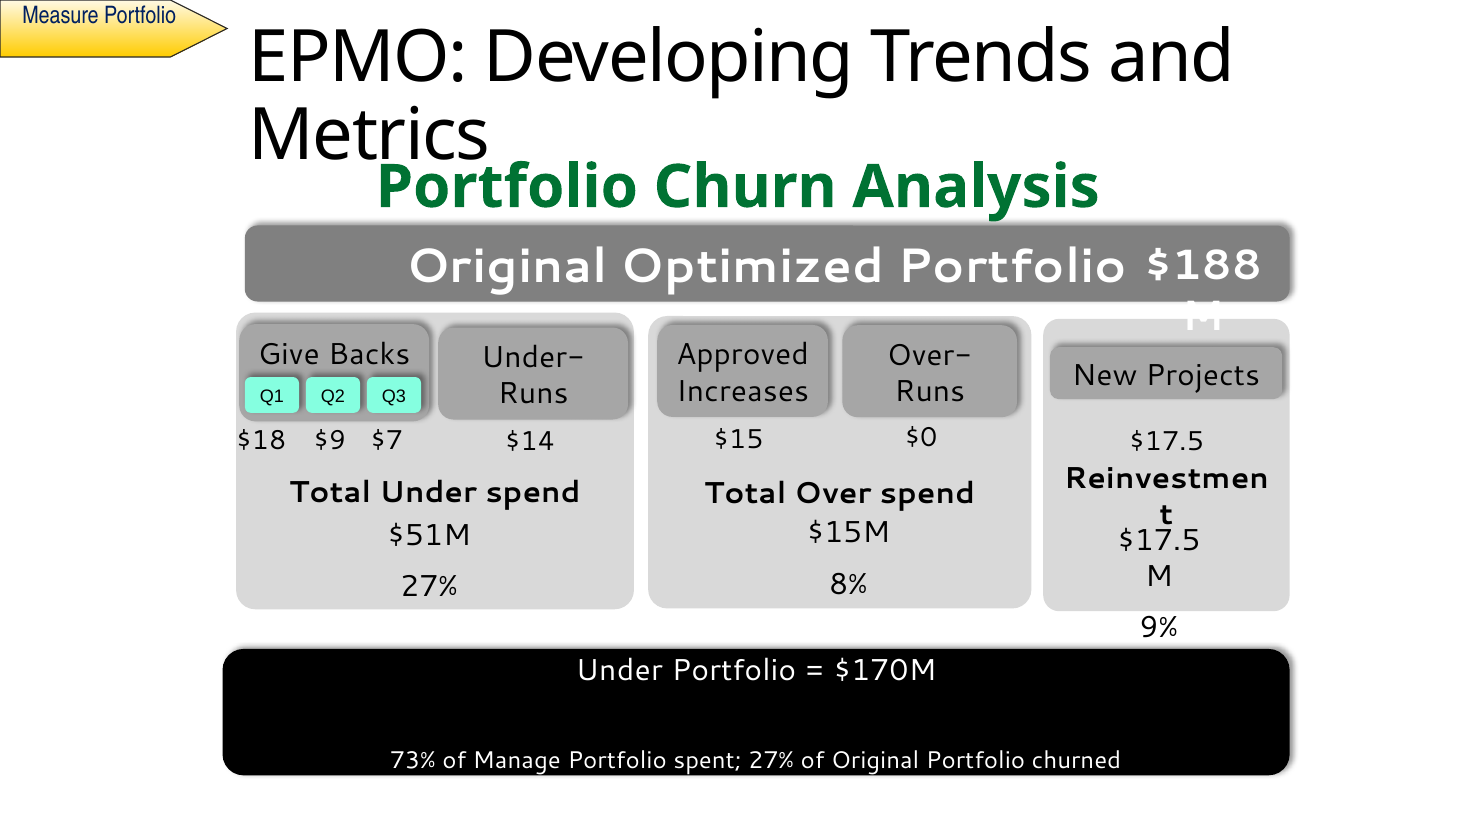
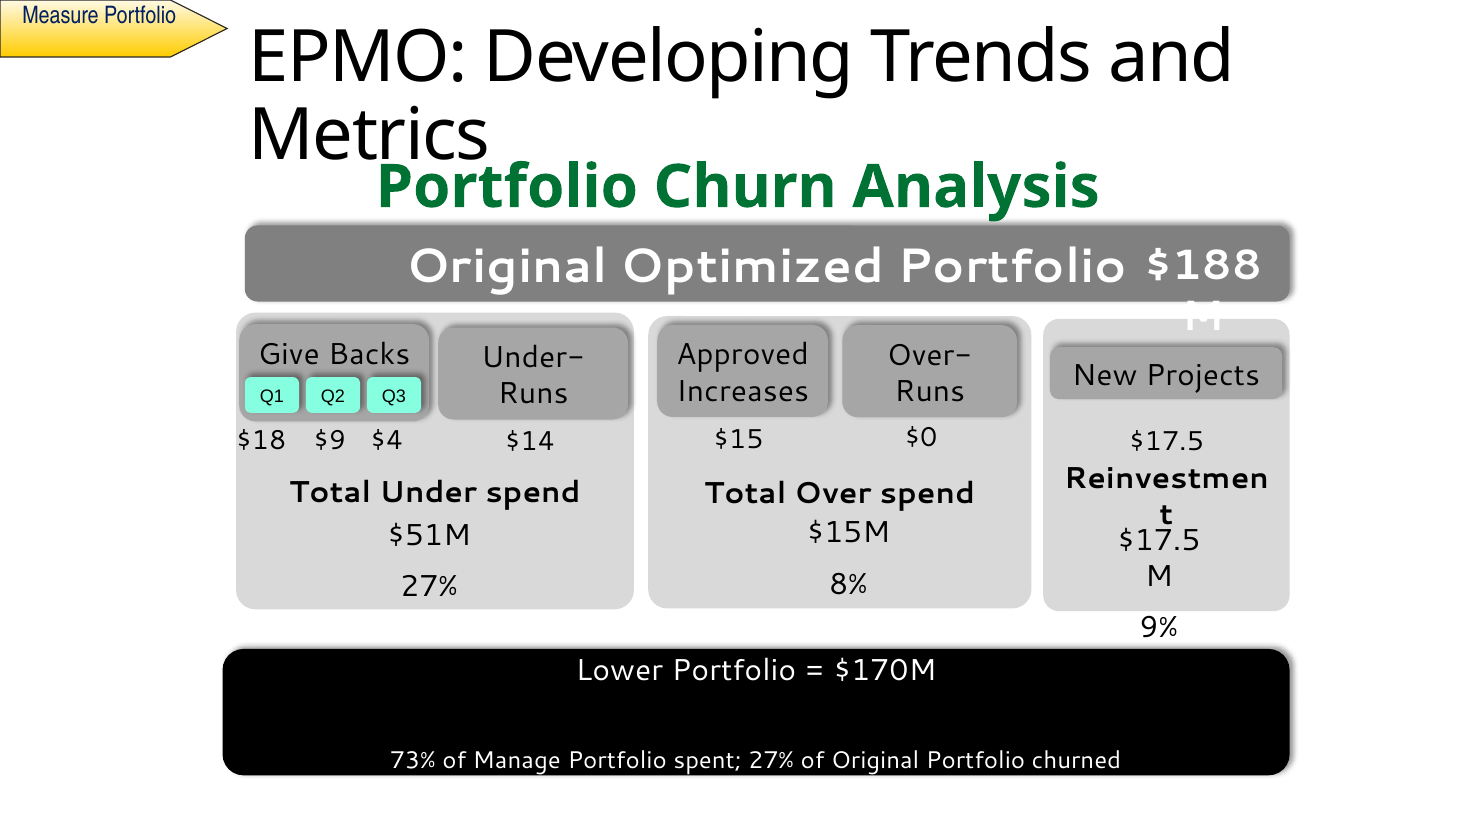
$7: $7 -> $4
Under at (619, 671): Under -> Lower
